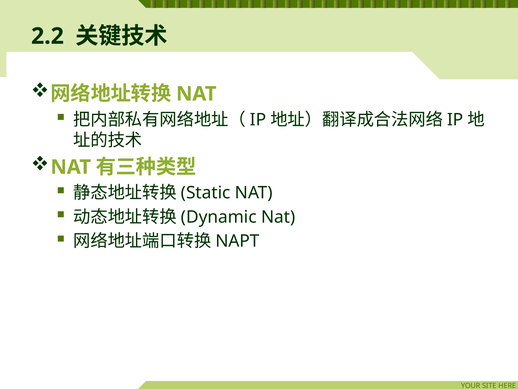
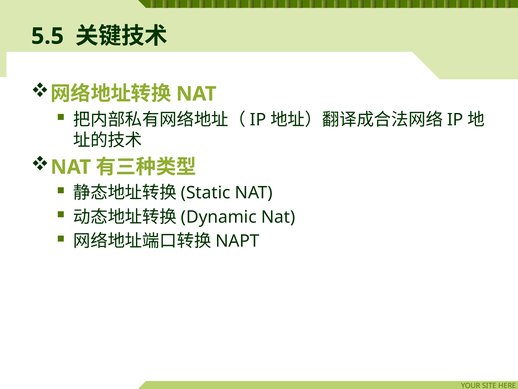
2.2: 2.2 -> 5.5
